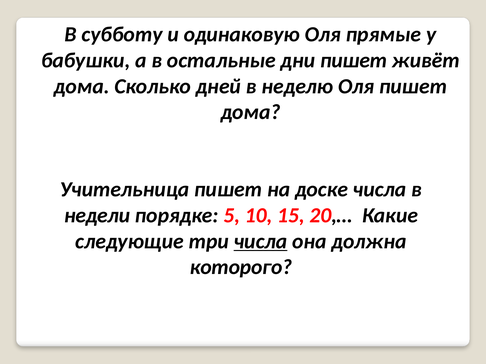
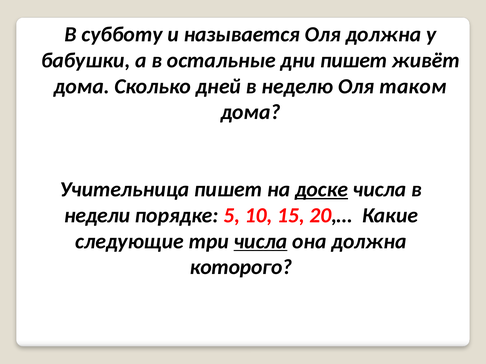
одинаковую: одинаковую -> называется
Оля прямые: прямые -> должна
Оля пишет: пишет -> таком
доске underline: none -> present
